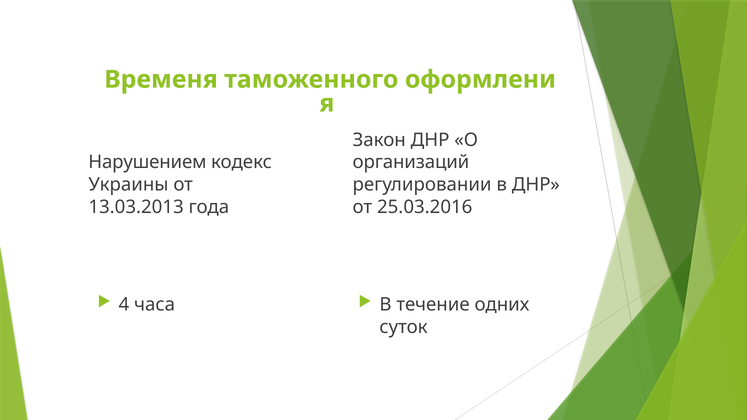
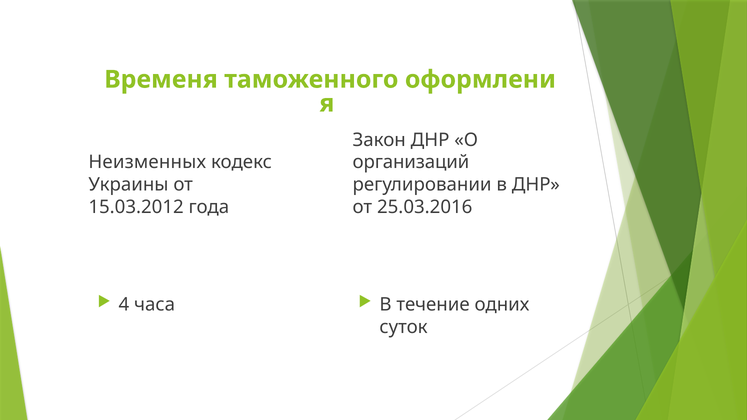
Нарушением: Нарушением -> Неизменных
13.03.2013: 13.03.2013 -> 15.03.2012
